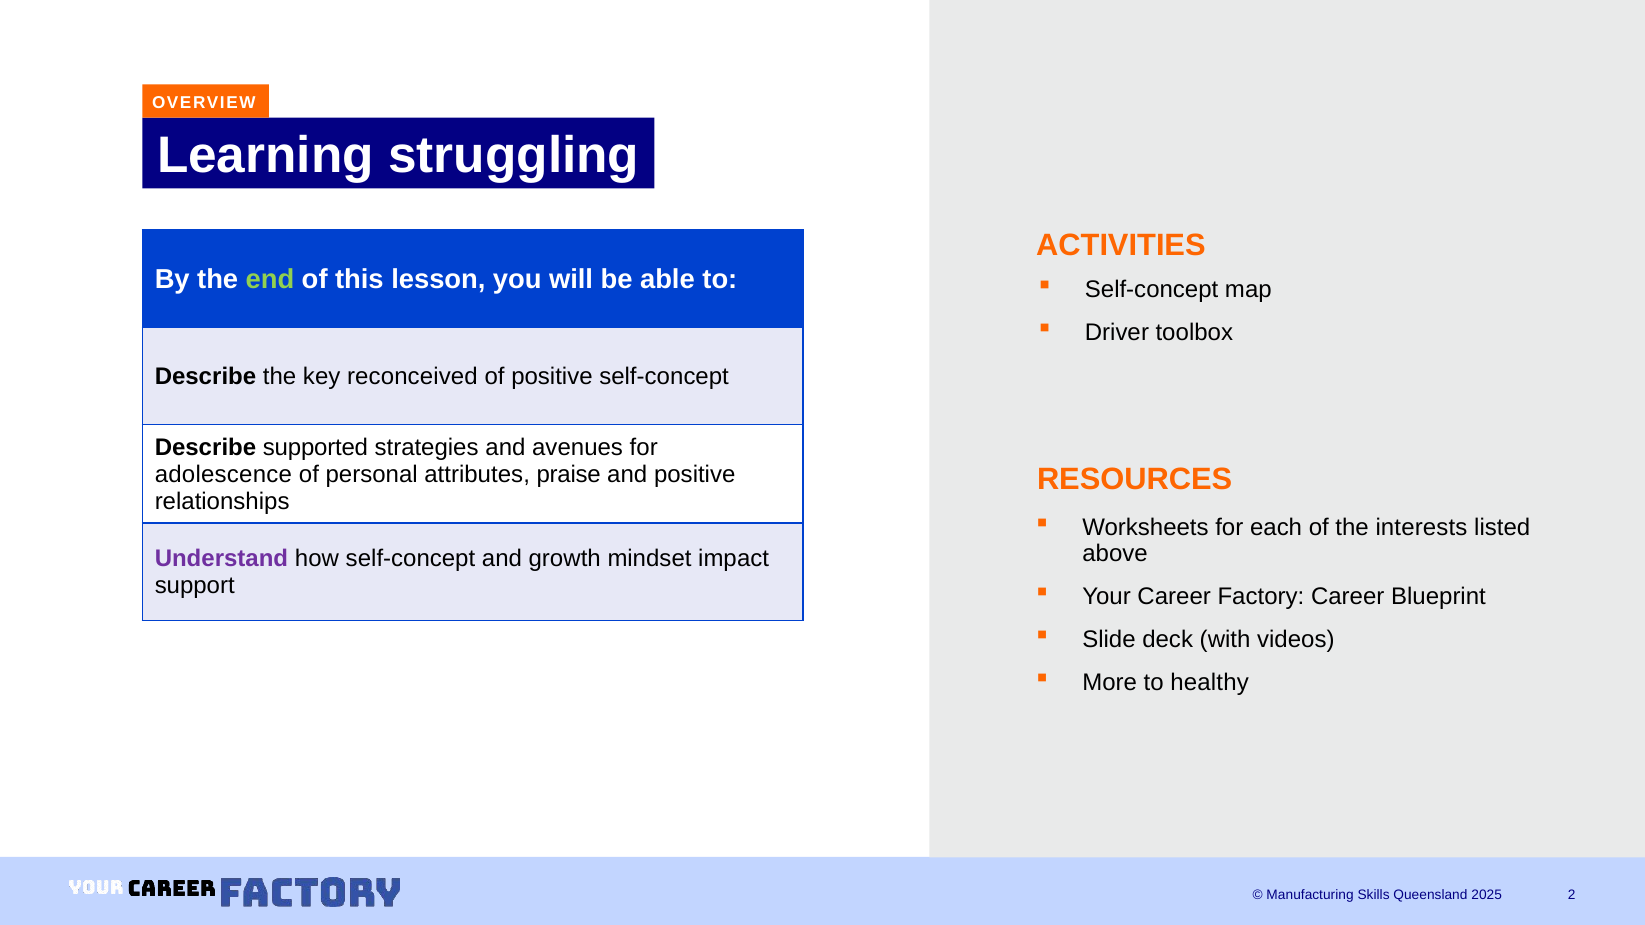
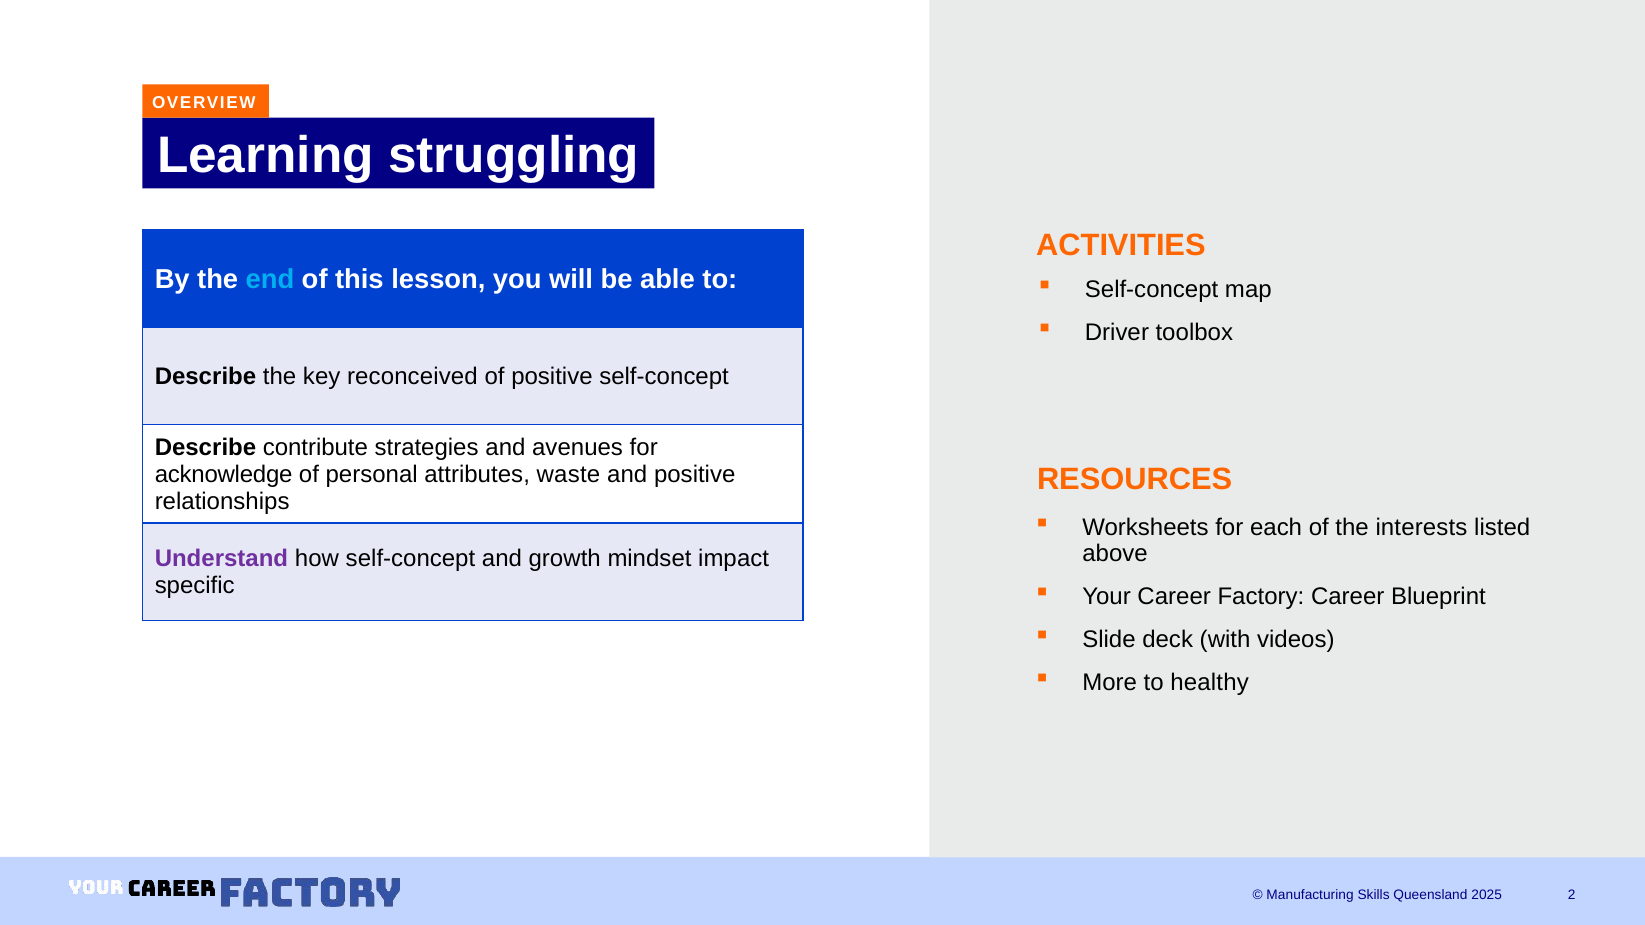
end colour: light green -> light blue
supported: supported -> contribute
adolescence: adolescence -> acknowledge
praise: praise -> waste
support: support -> specific
